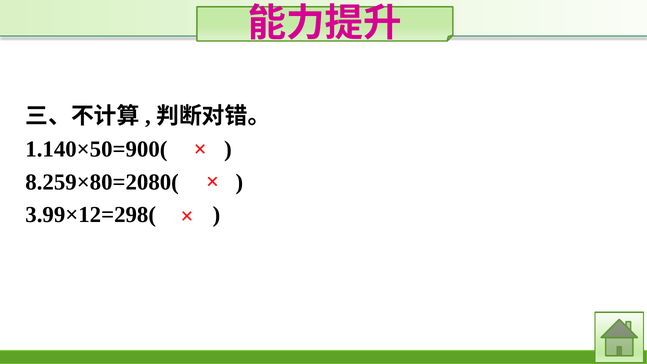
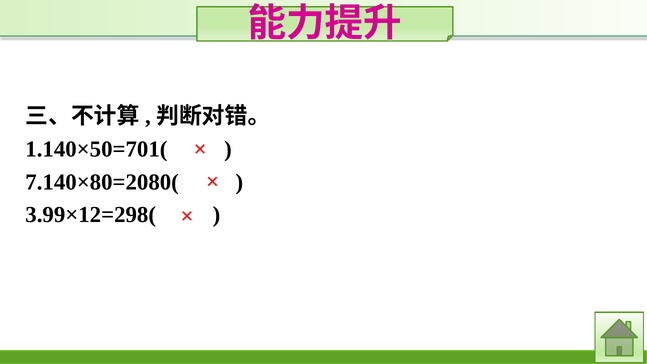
1.140×50=900(: 1.140×50=900( -> 1.140×50=701(
8.259×80=2080(: 8.259×80=2080( -> 7.140×80=2080(
